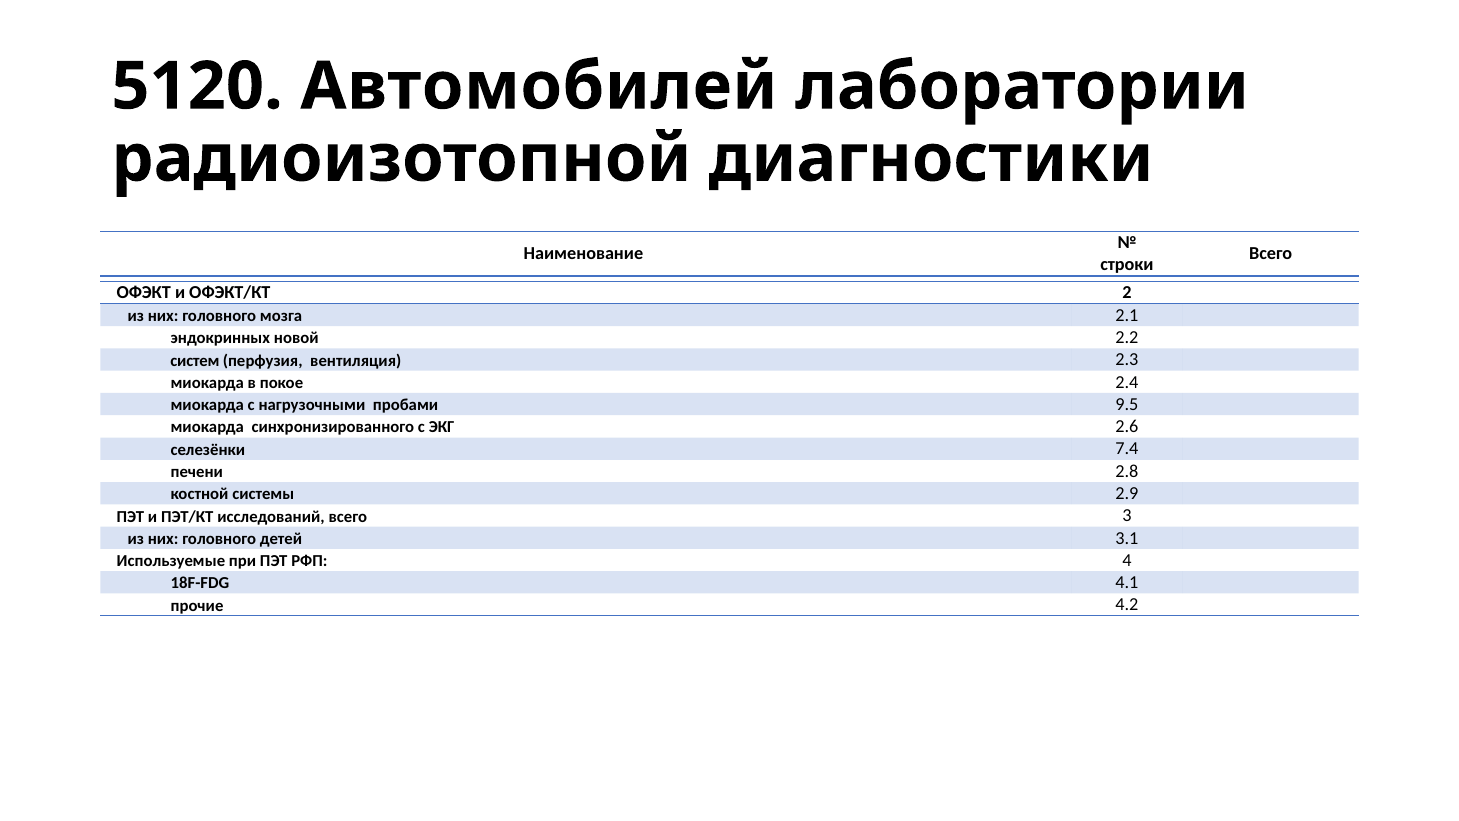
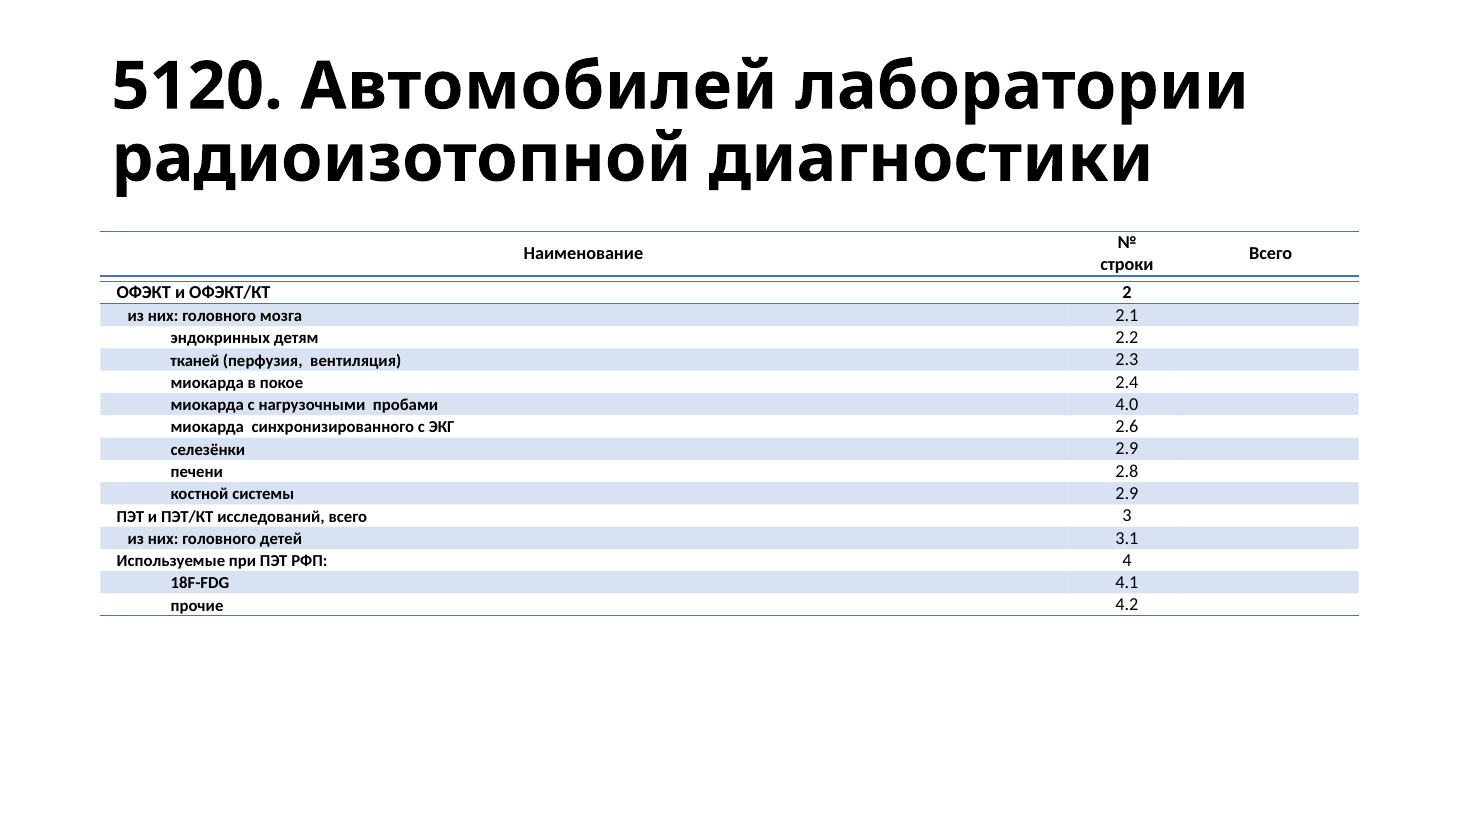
новой: новой -> детям
систем: систем -> тканей
9.5: 9.5 -> 4.0
селезёнки 7.4: 7.4 -> 2.9
